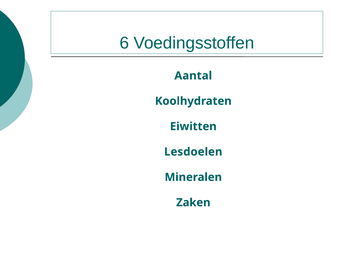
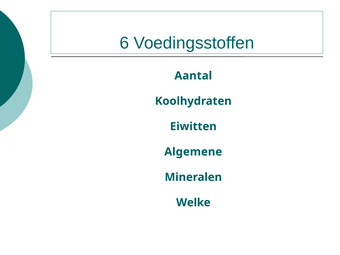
Lesdoelen: Lesdoelen -> Algemene
Zaken: Zaken -> Welke
